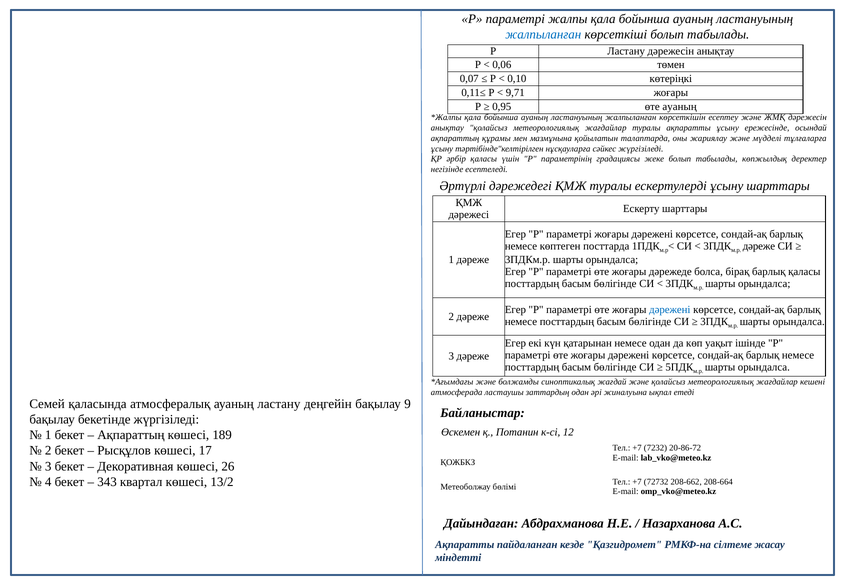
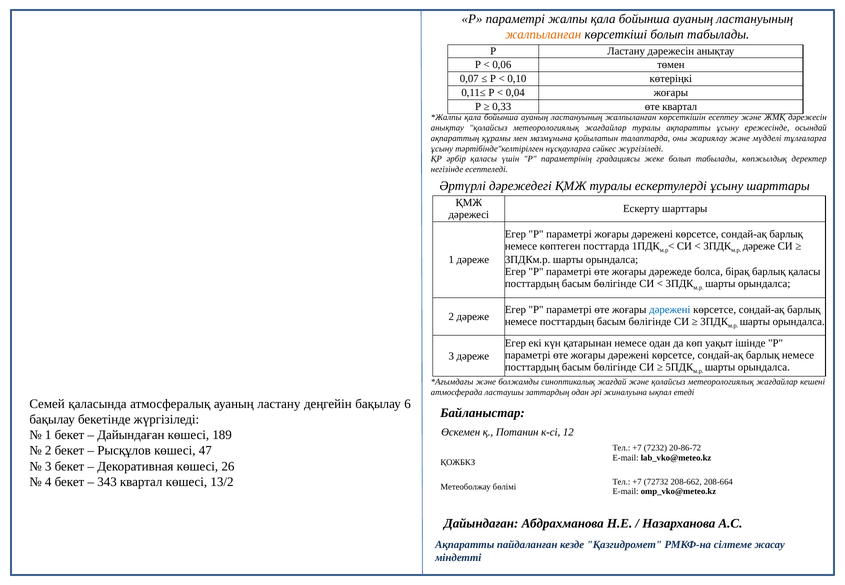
жалпыланған at (543, 35) colour: blue -> orange
9,71: 9,71 -> 0,04
0,95: 0,95 -> 0,33
өте ауаның: ауаның -> квартал
9: 9 -> 6
Ақпараттың at (131, 435): Ақпараттың -> Дайындаған
17: 17 -> 47
